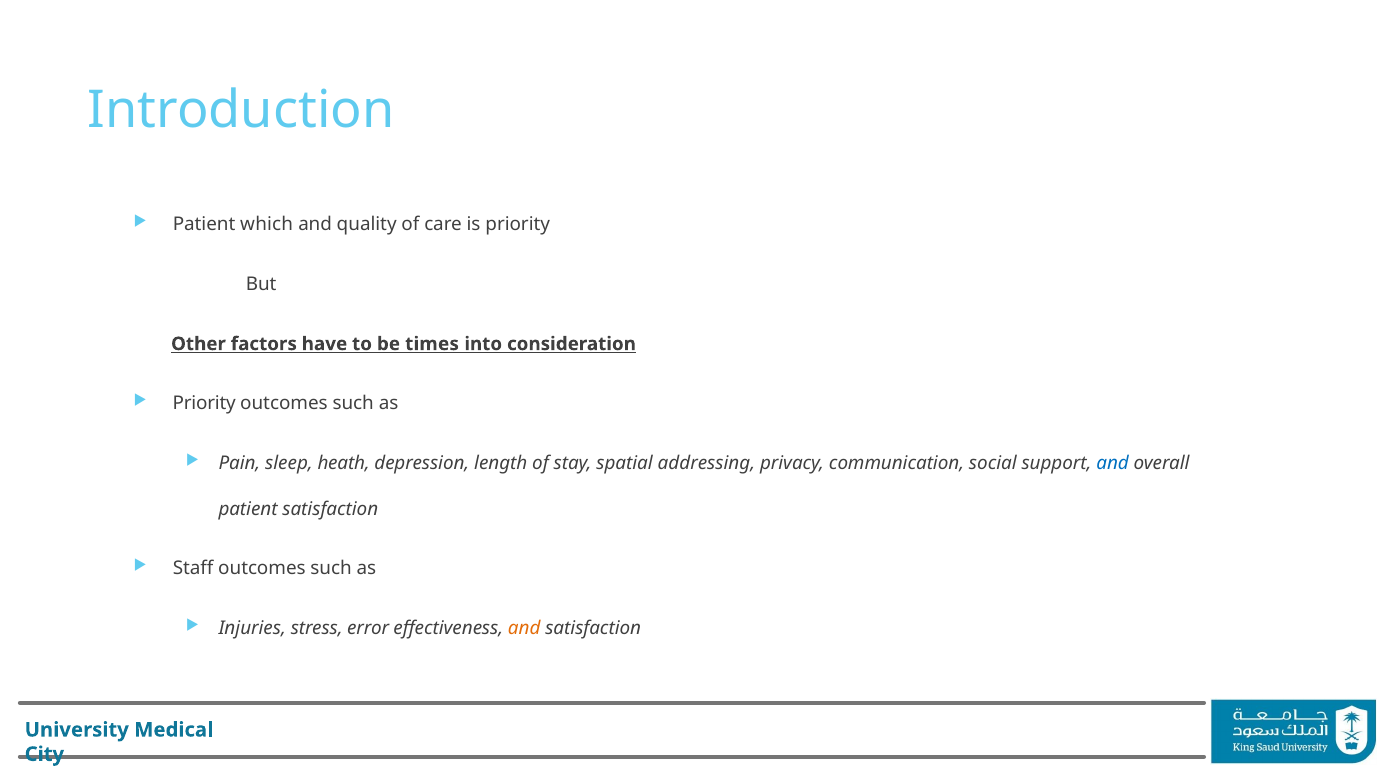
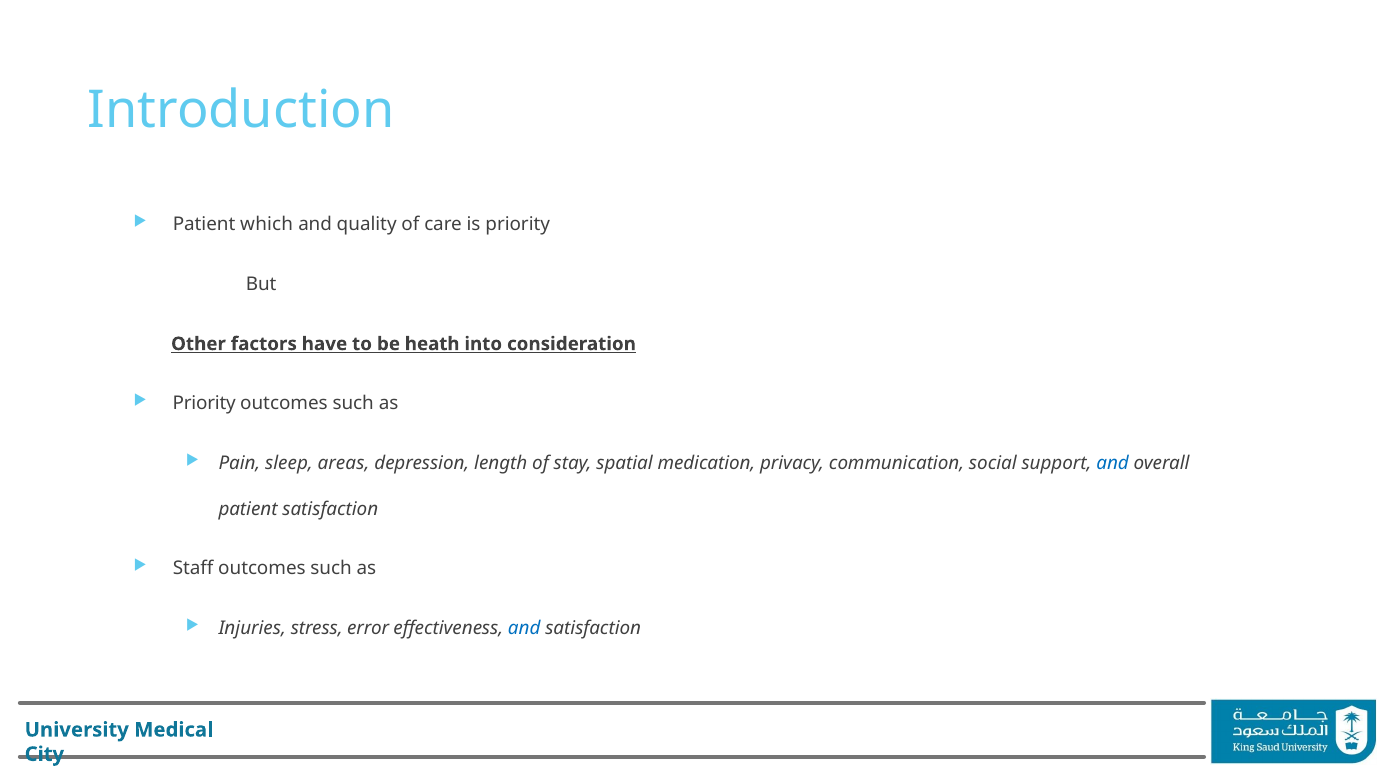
times: times -> heath
heath: heath -> areas
addressing: addressing -> medication
and at (524, 629) colour: orange -> blue
